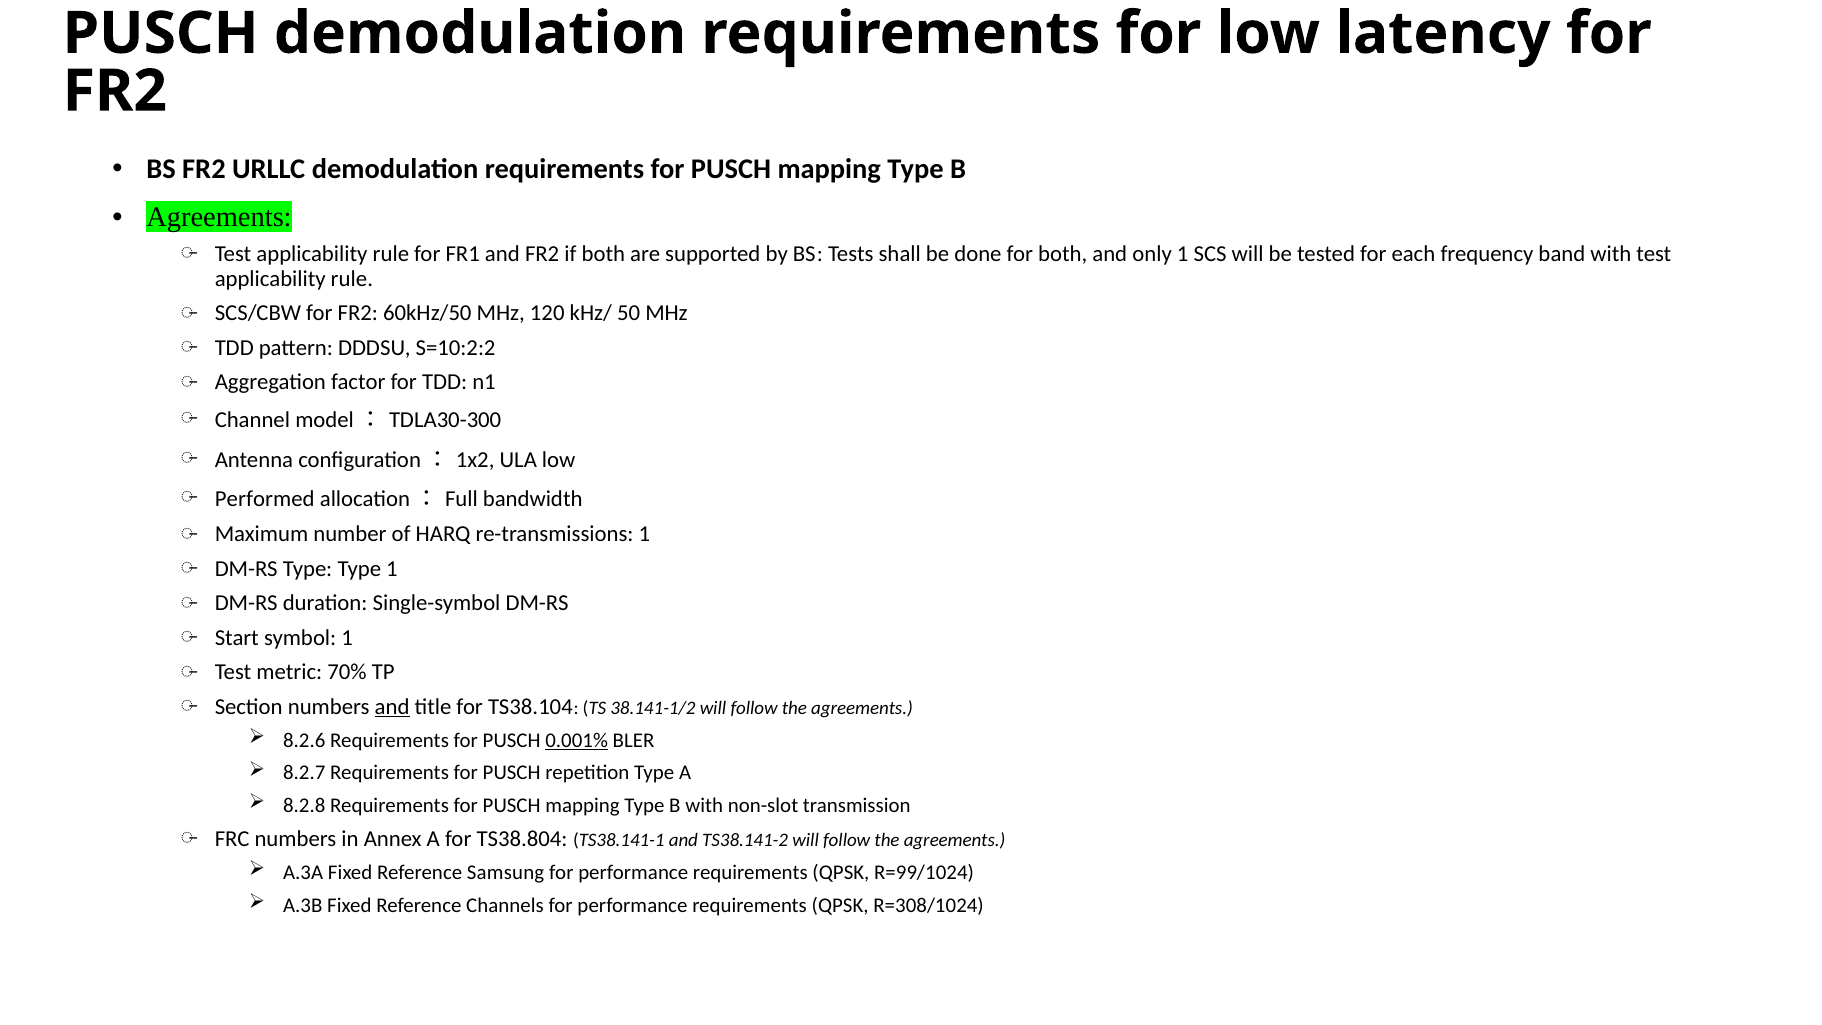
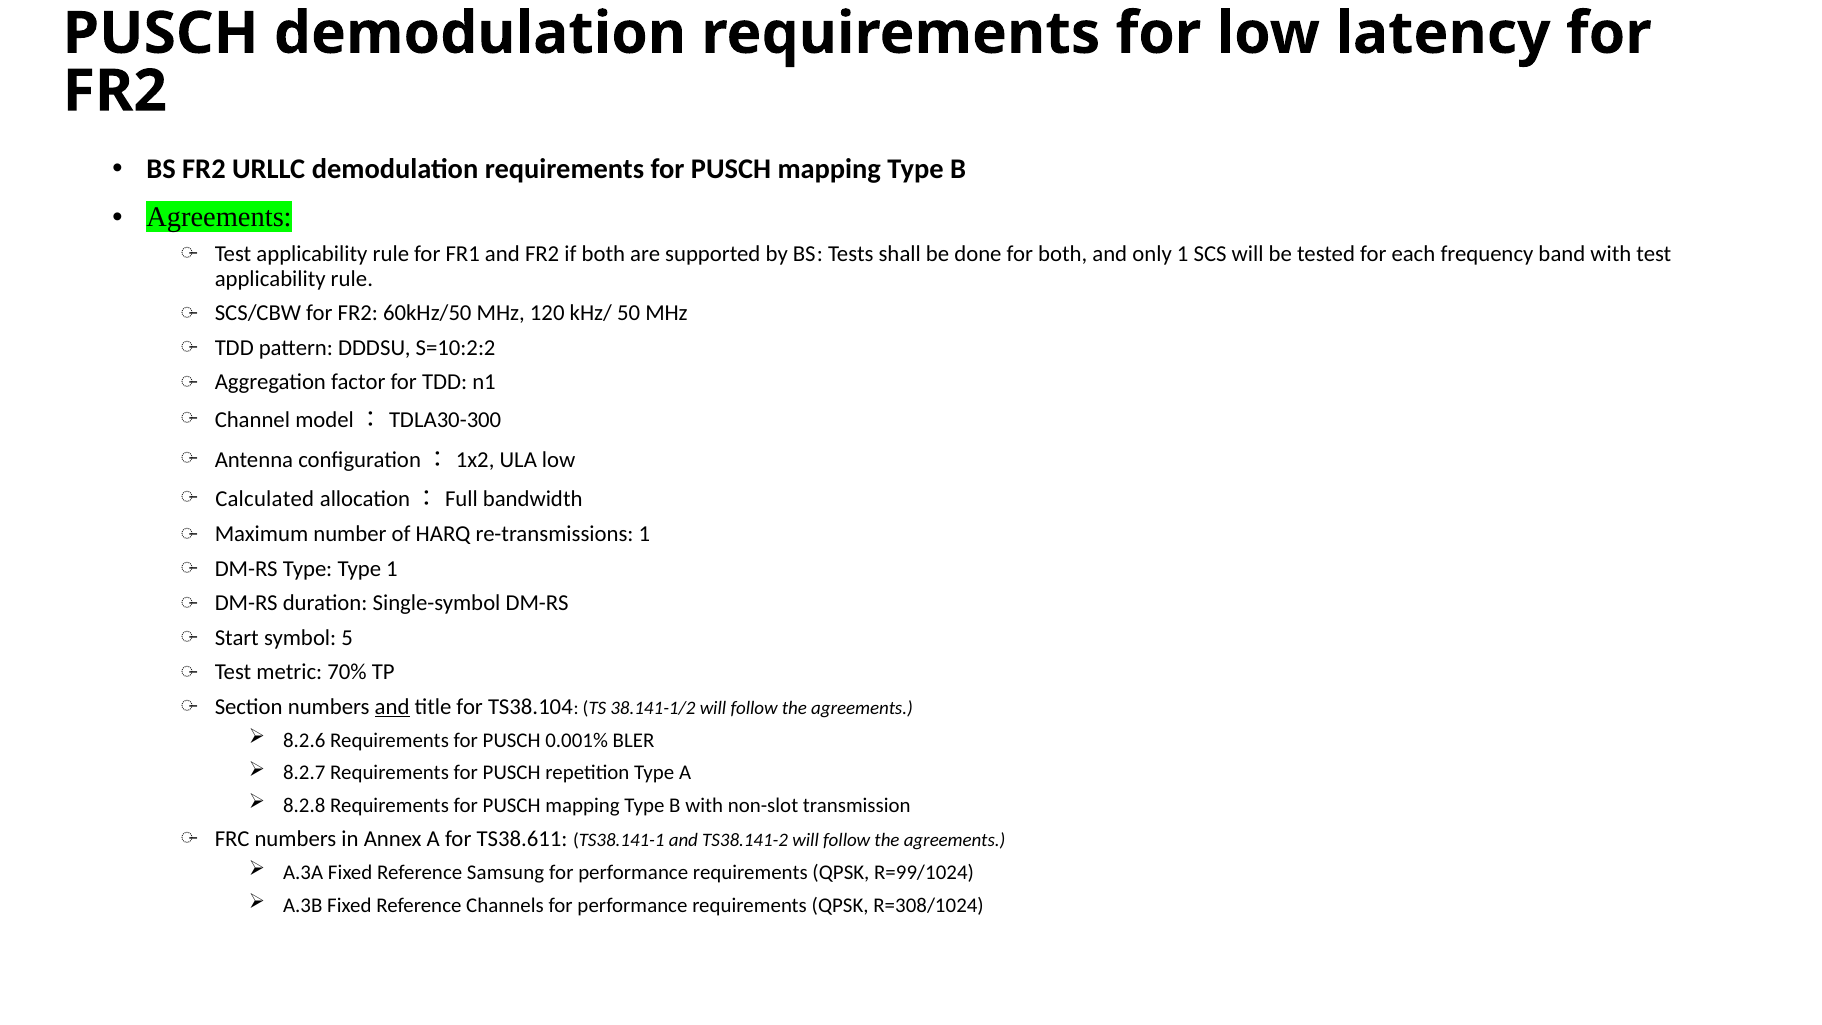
Performed: Performed -> Calculated
symbol 1: 1 -> 5
0.001% underline: present -> none
TS38.804: TS38.804 -> TS38.611
